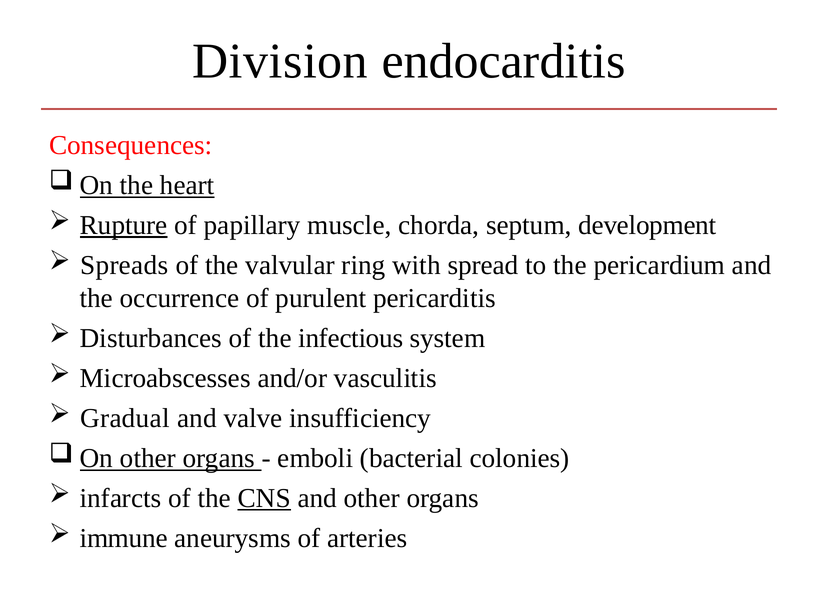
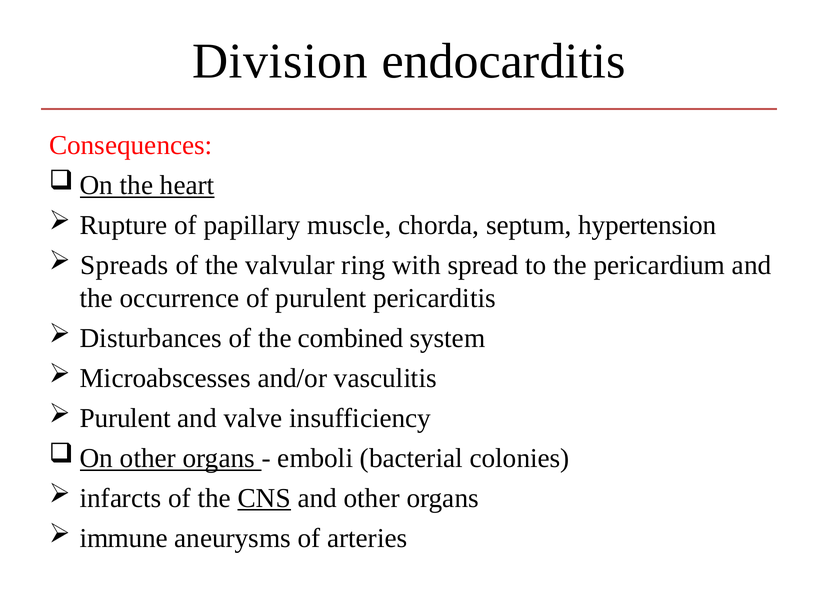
Rupture underline: present -> none
development: development -> hypertension
infectious: infectious -> combined
Gradual at (125, 418): Gradual -> Purulent
